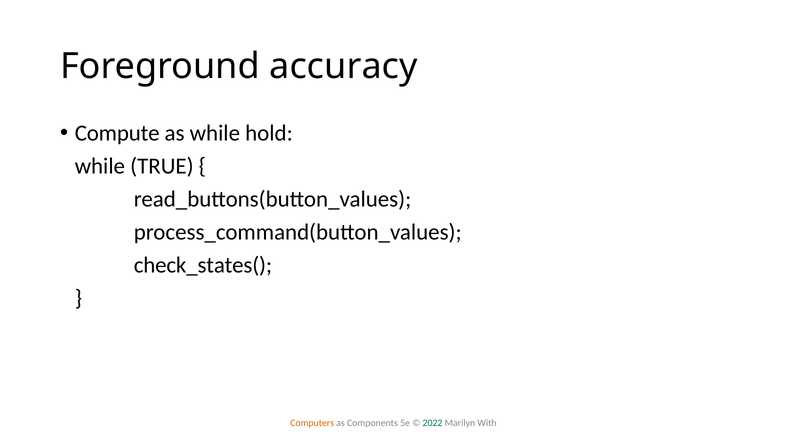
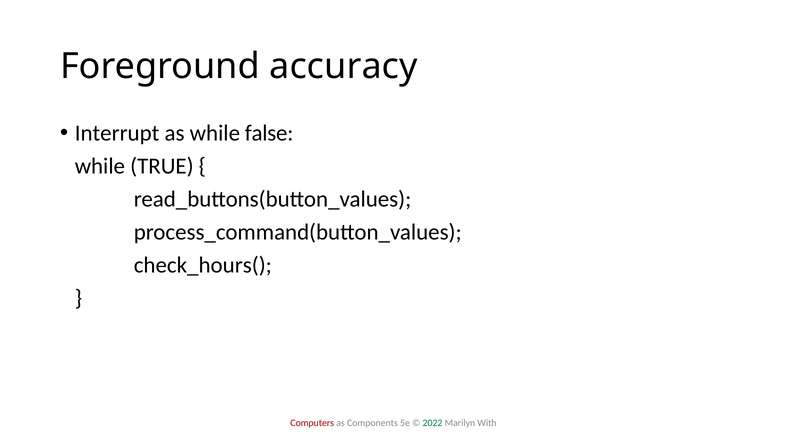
Compute: Compute -> Interrupt
hold: hold -> false
check_states(: check_states( -> check_hours(
Computers colour: orange -> red
